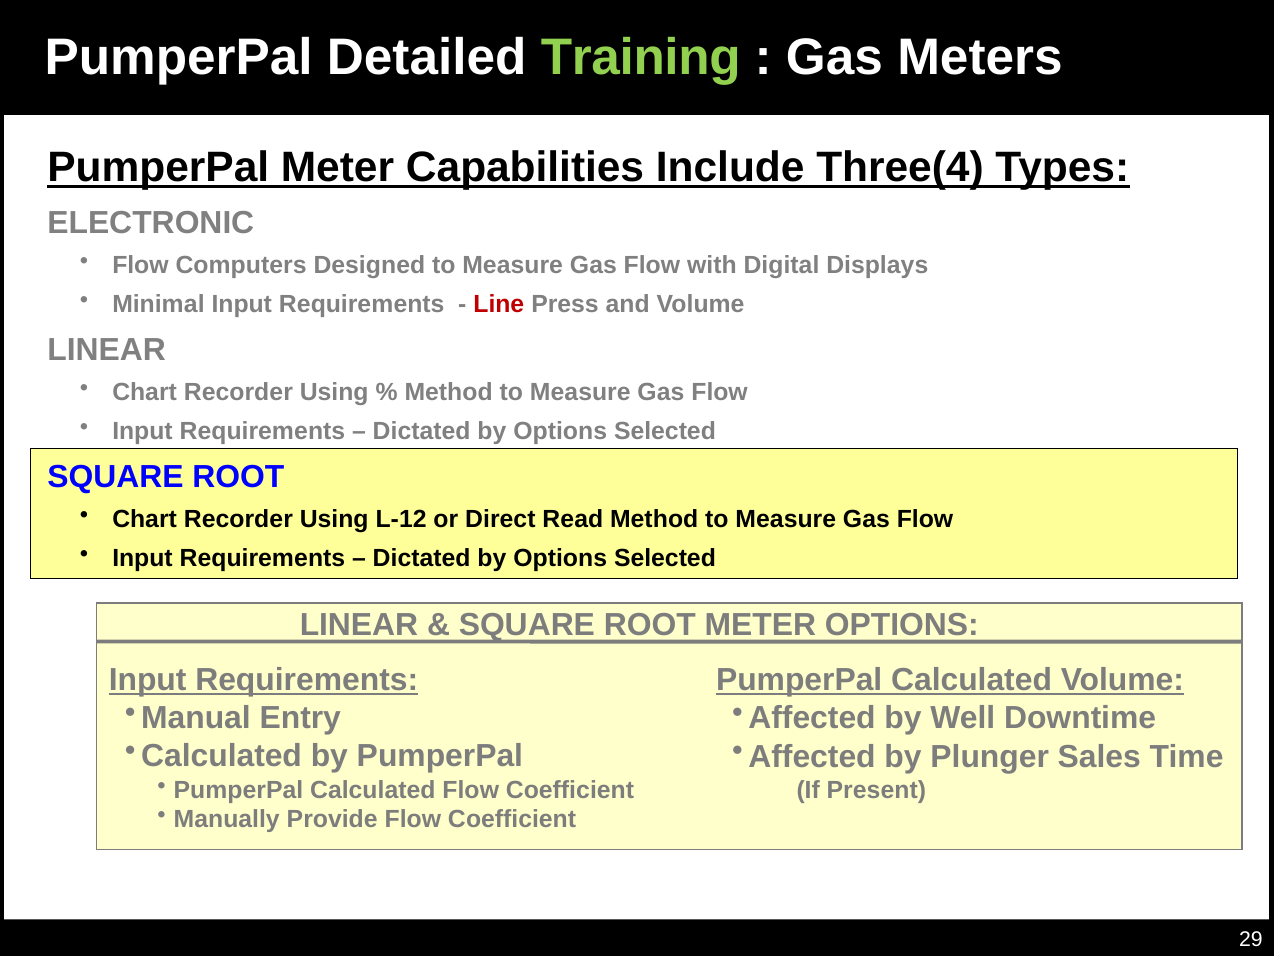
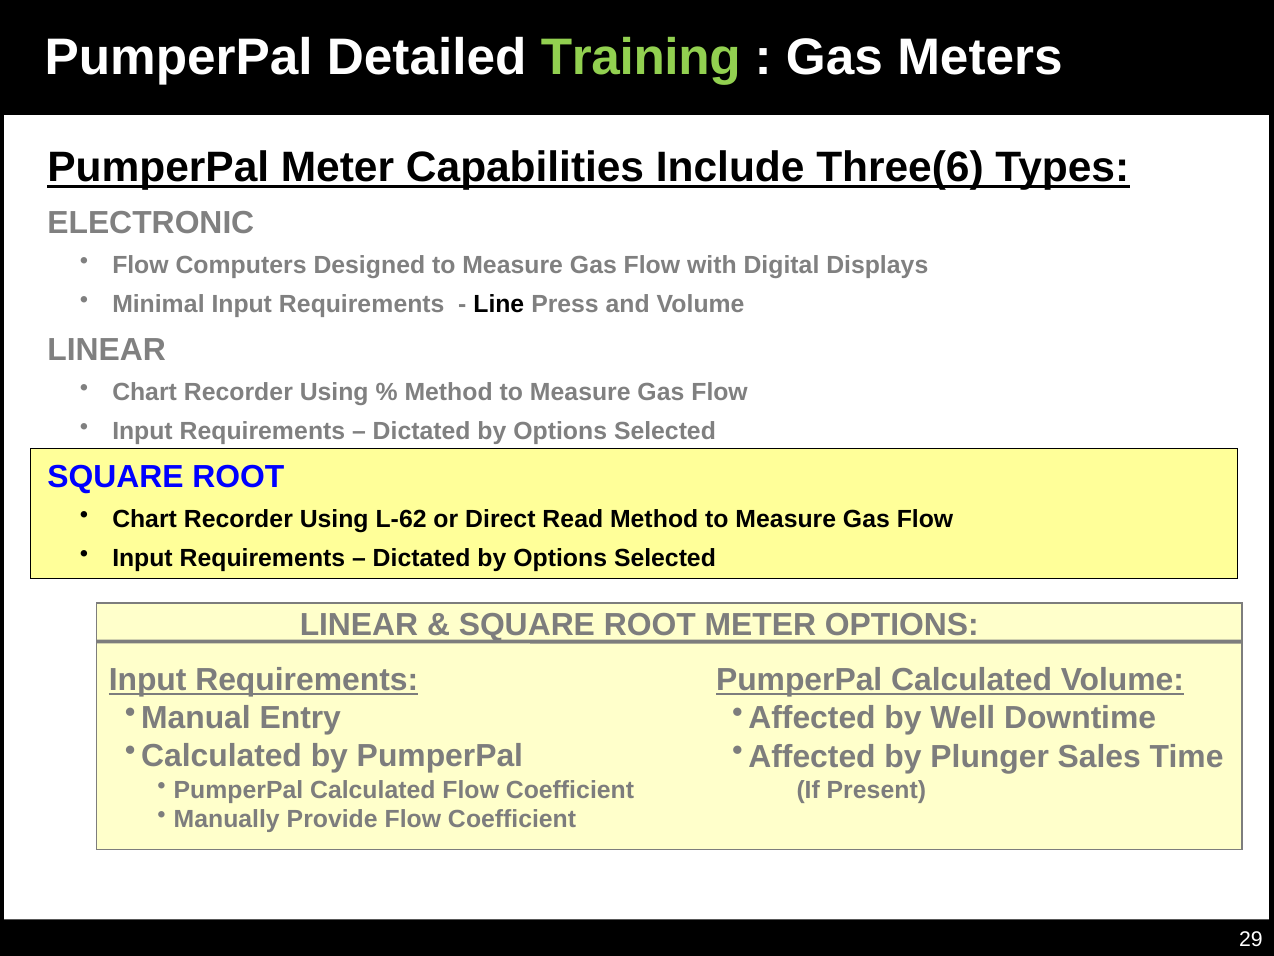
Three(4: Three(4 -> Three(6
Line colour: red -> black
L-12: L-12 -> L-62
